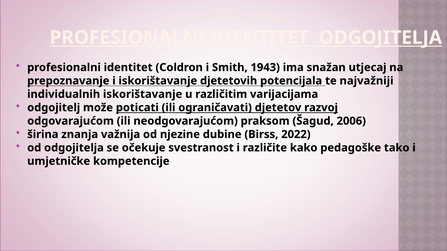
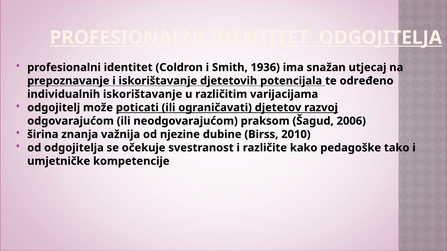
1943: 1943 -> 1936
najvažniji: najvažniji -> određeno
2022: 2022 -> 2010
